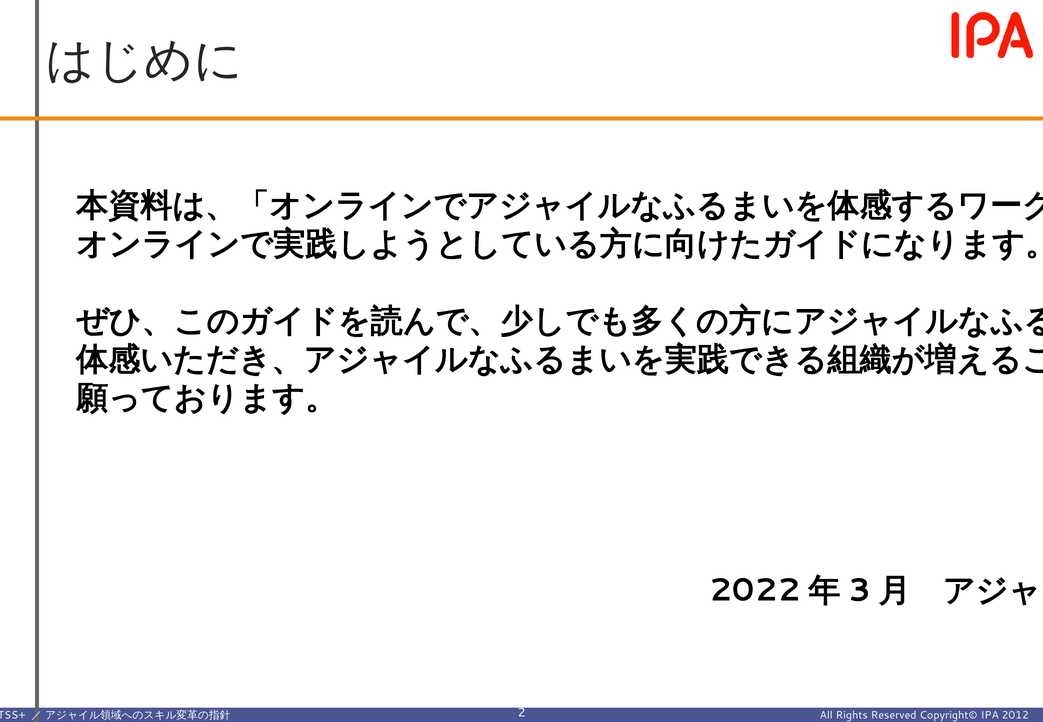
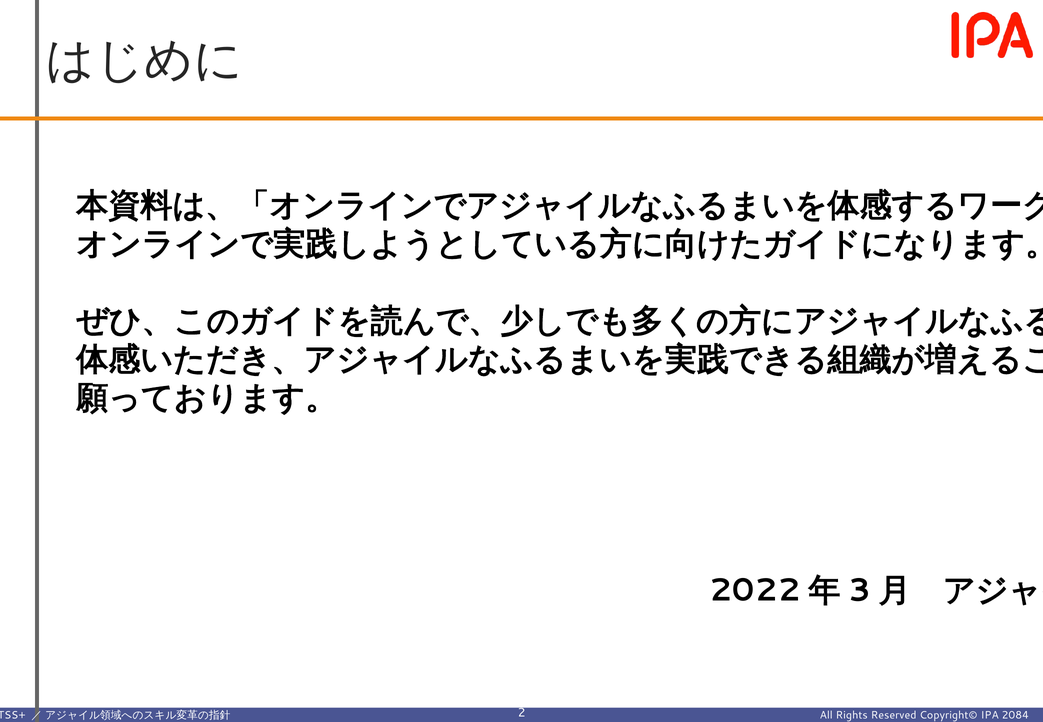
2012: 2012 -> 2084
